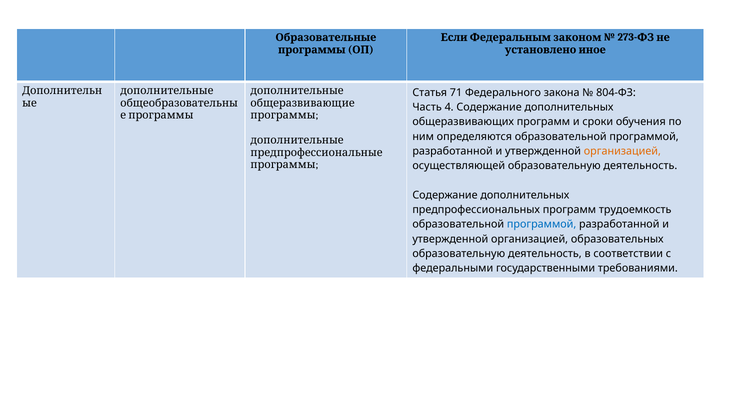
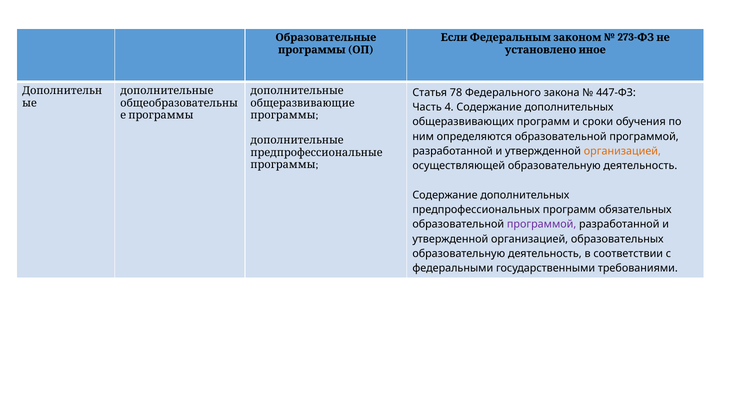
71: 71 -> 78
804-ФЗ: 804-ФЗ -> 447-ФЗ
трудоемкость: трудоемкость -> обязательных
программой at (542, 225) colour: blue -> purple
